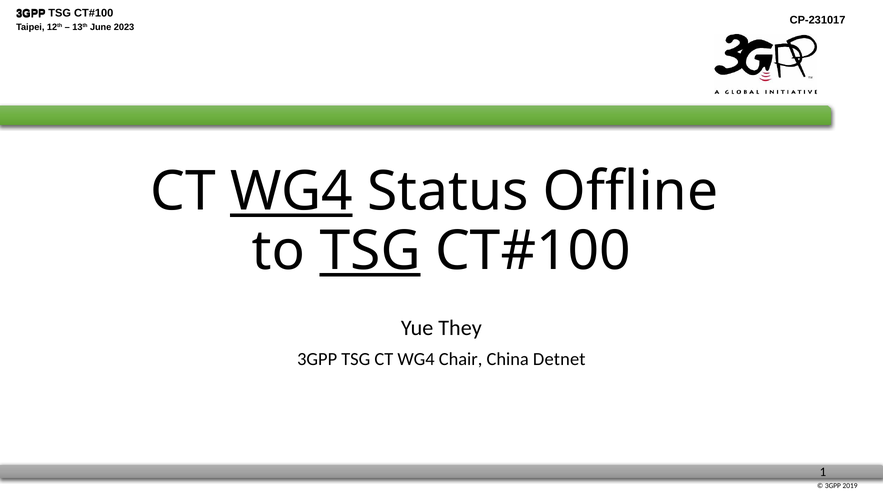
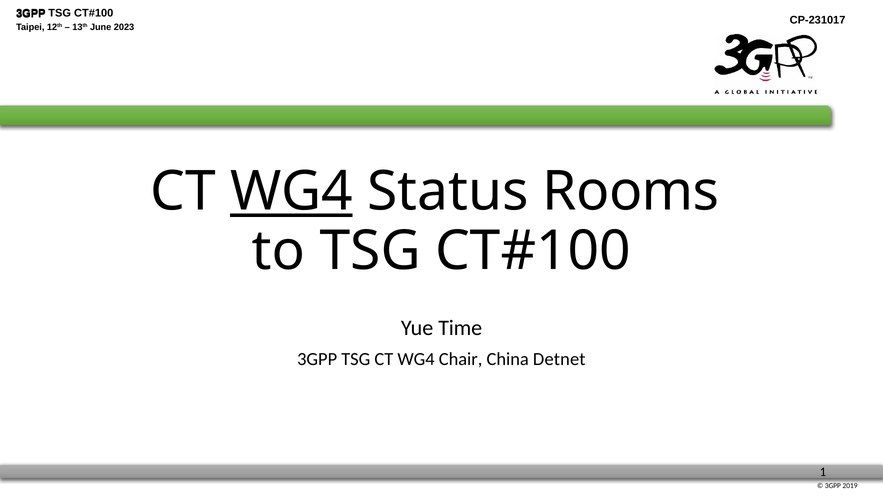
Offline: Offline -> Rooms
TSG at (370, 251) underline: present -> none
They: They -> Time
